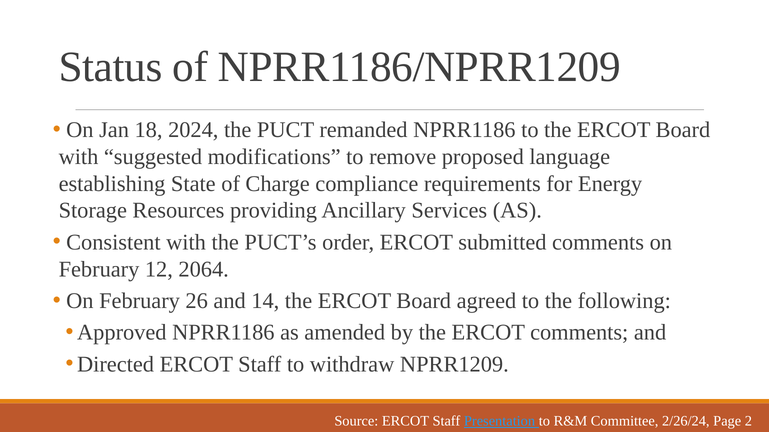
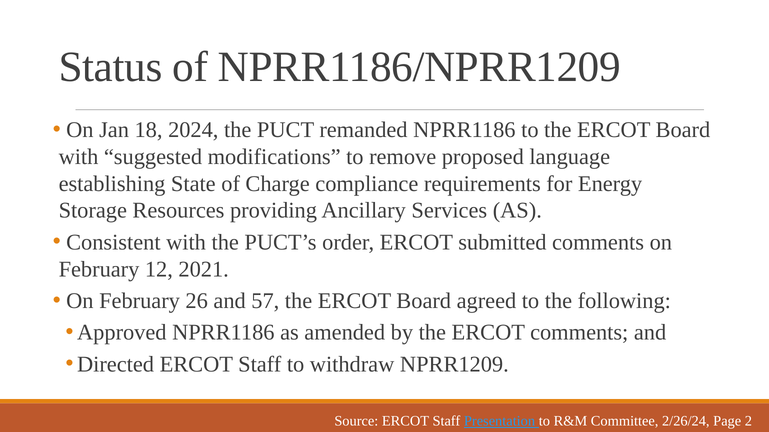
2064: 2064 -> 2021
14: 14 -> 57
